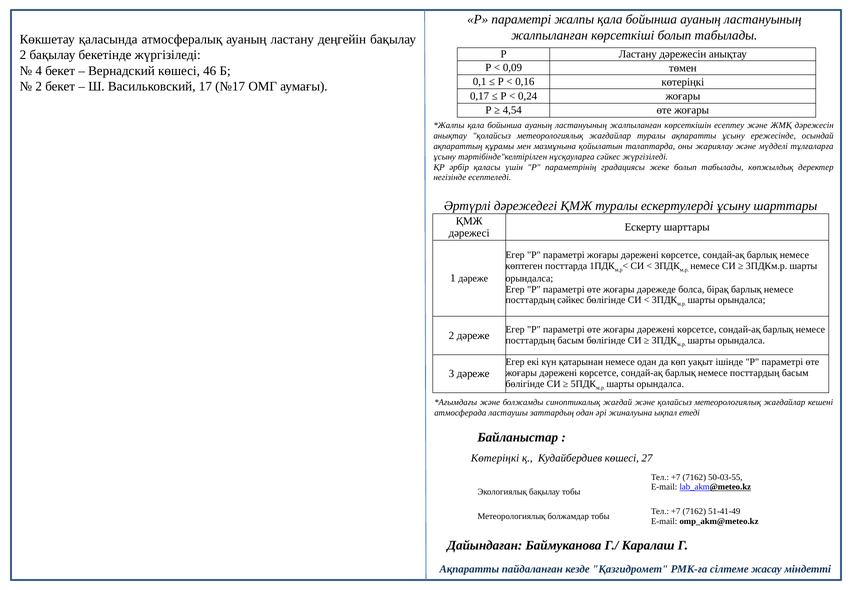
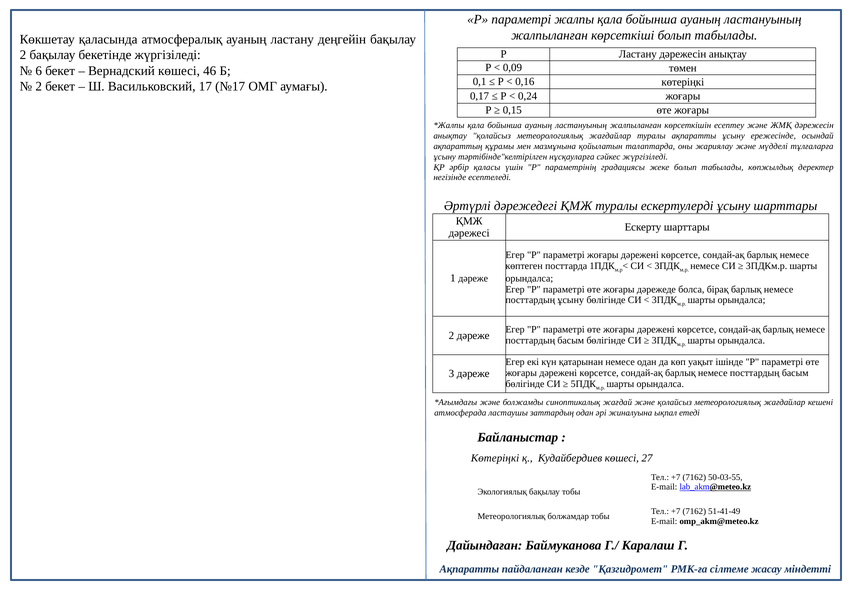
4: 4 -> 6
4,54: 4,54 -> 0,15
посттардың сәйкес: сәйкес -> ұсыну
